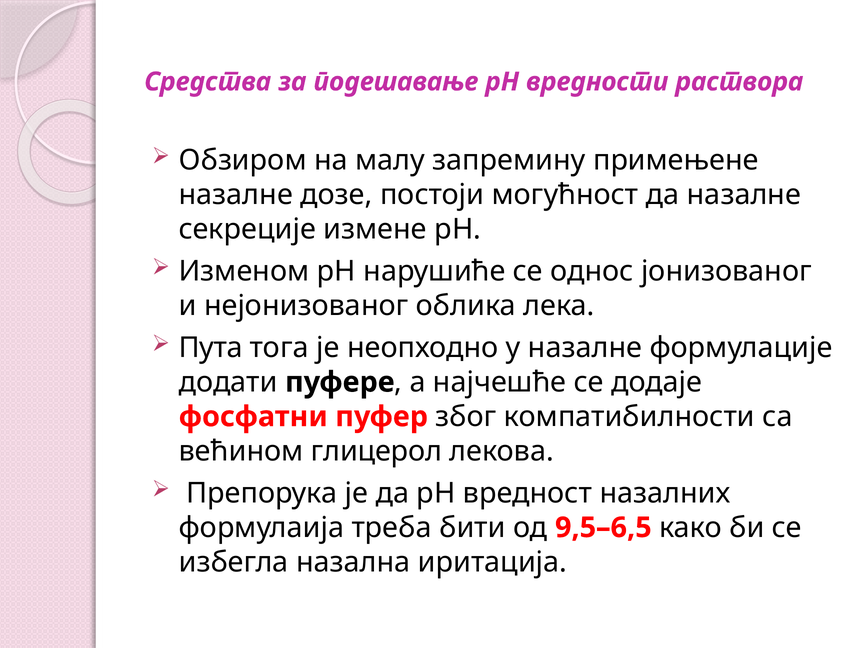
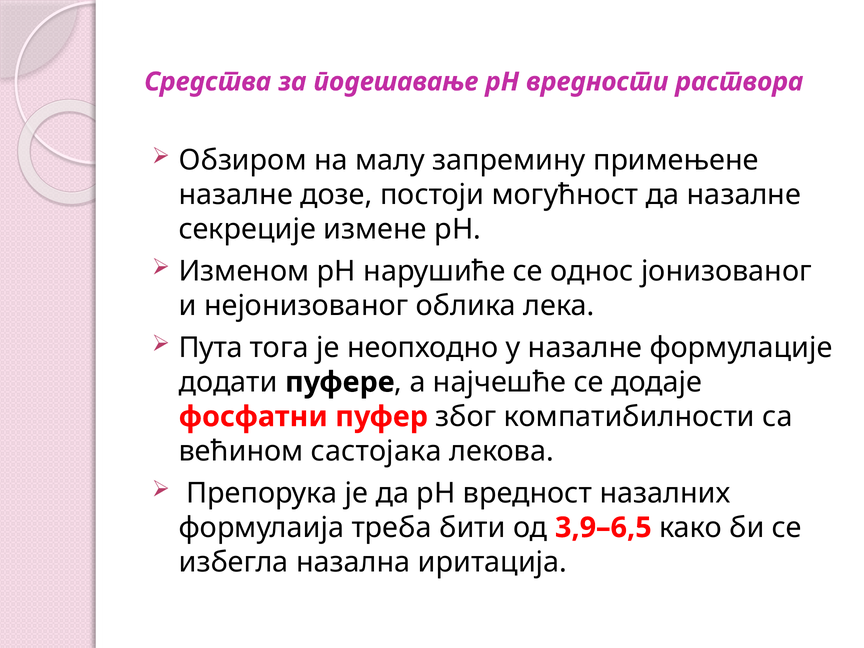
глицерол: глицерол -> састојака
9,5–6,5: 9,5–6,5 -> 3,9–6,5
